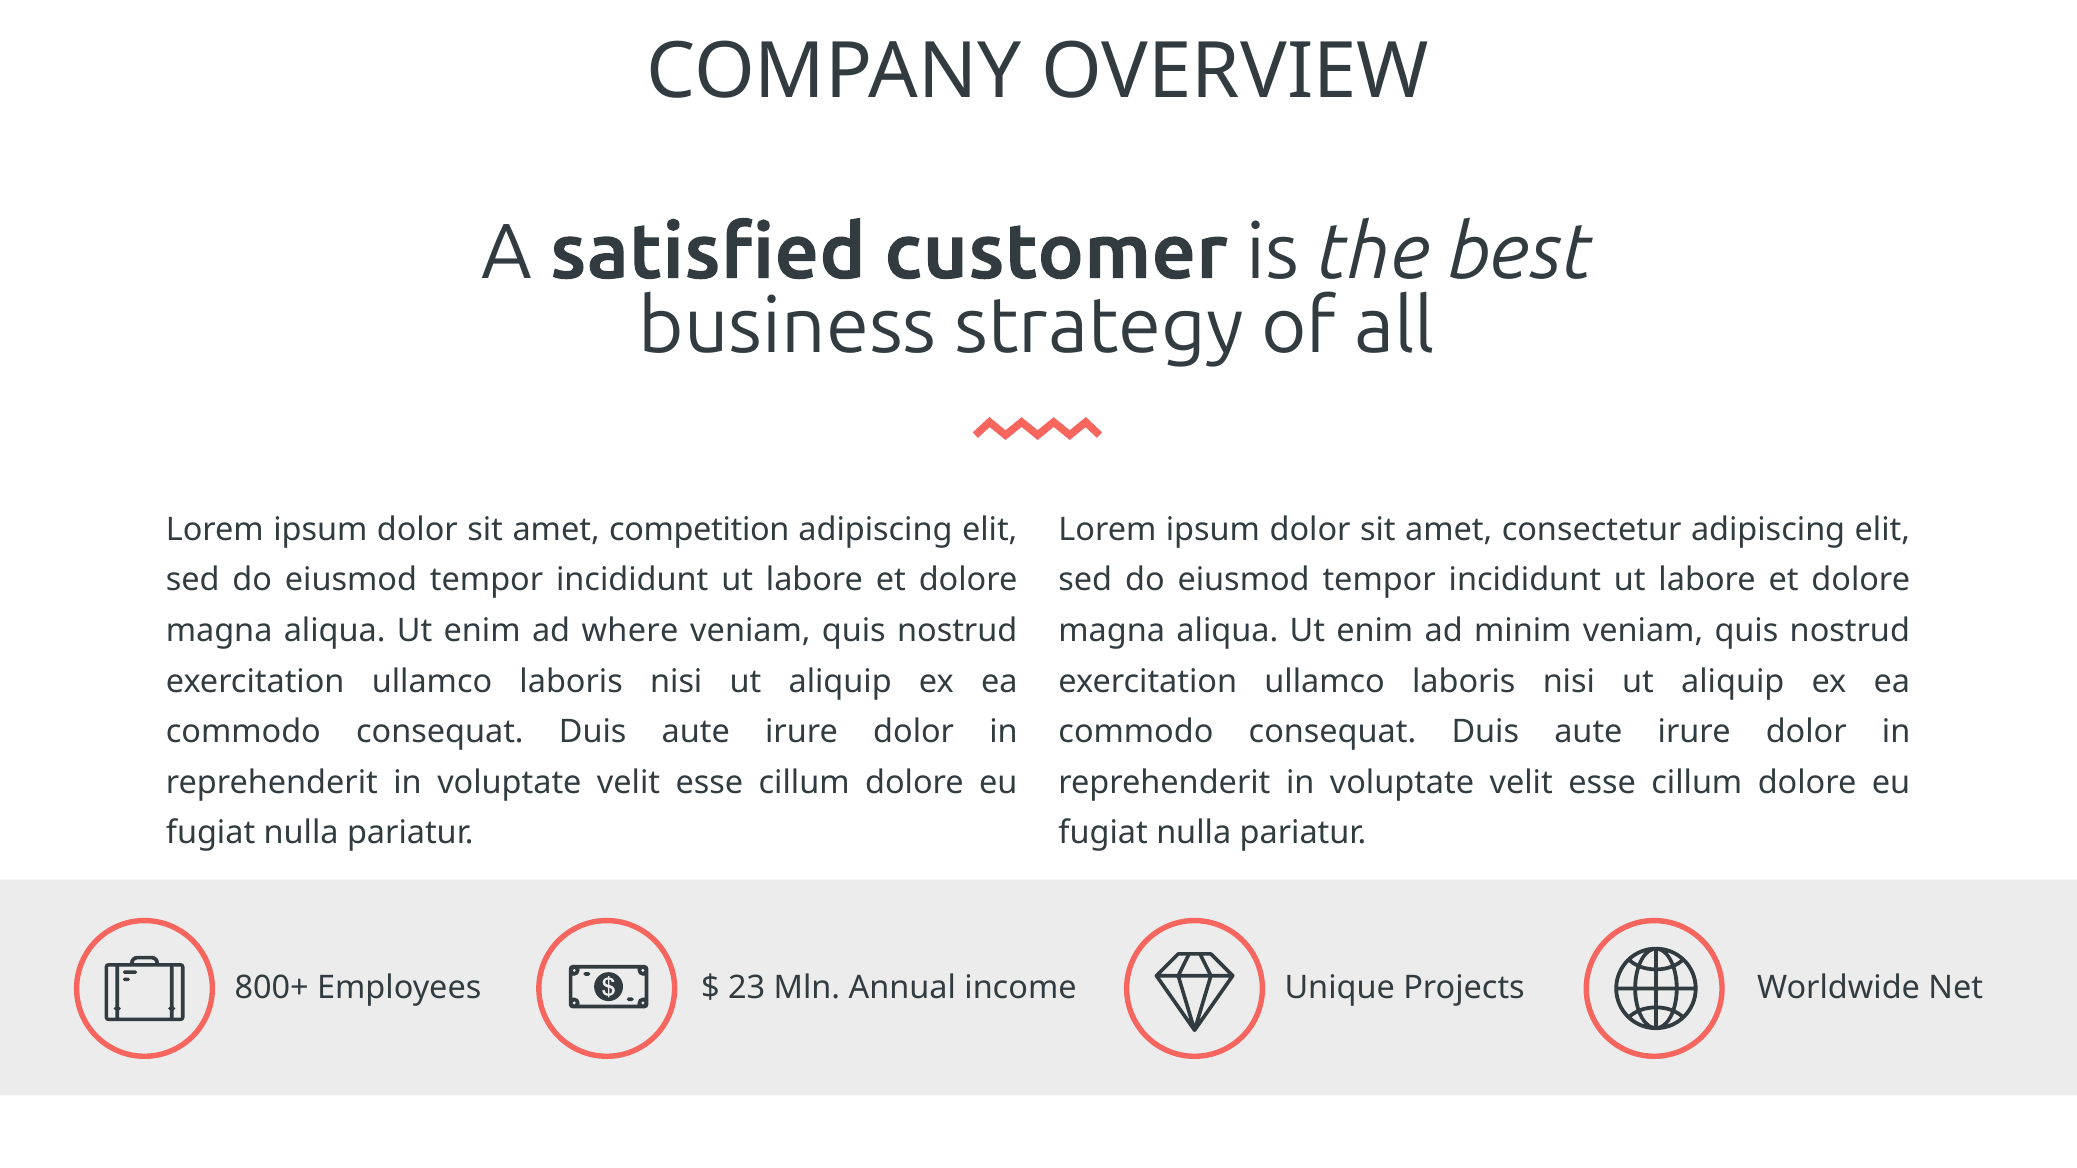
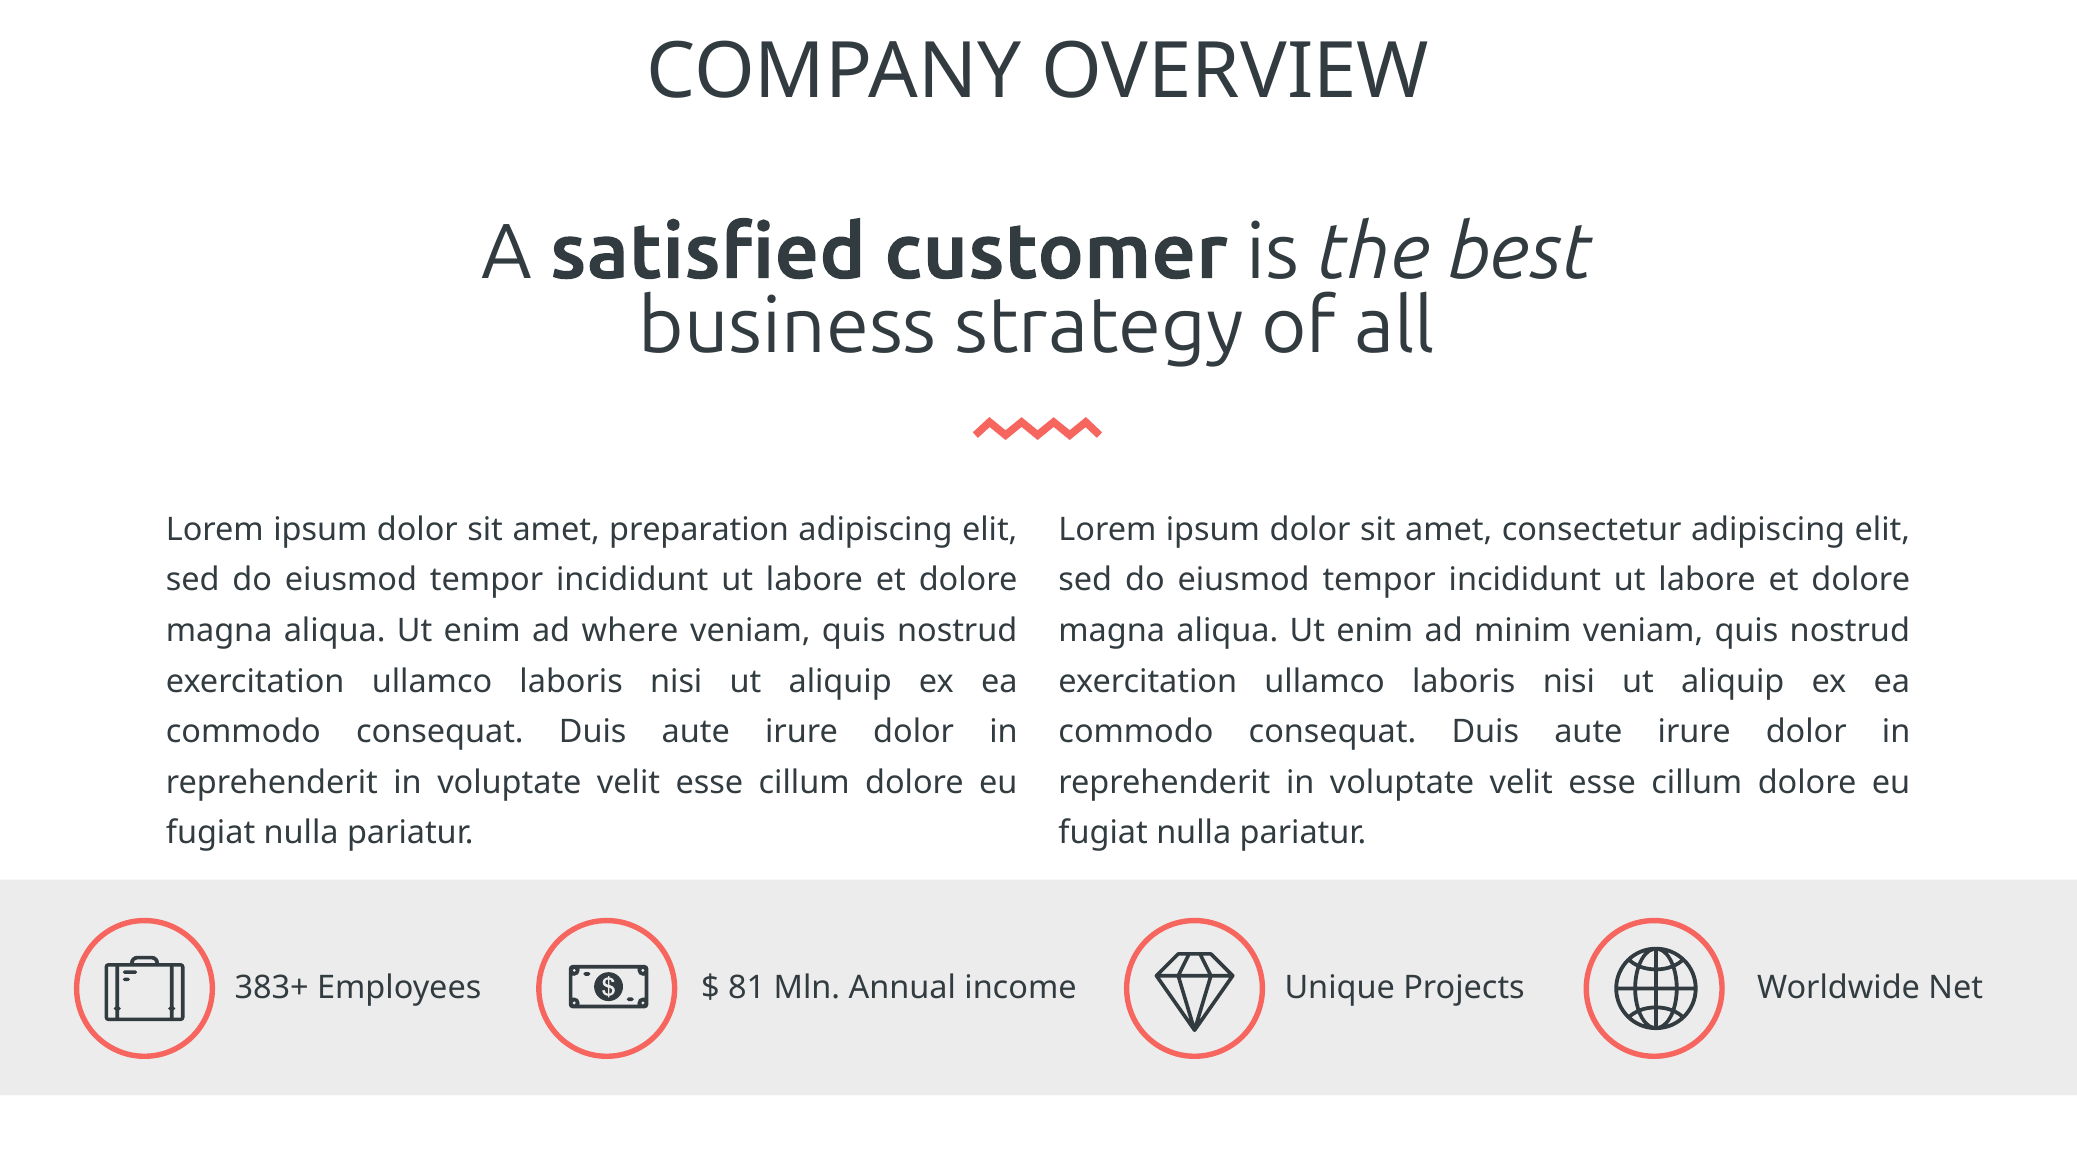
competition: competition -> preparation
800+: 800+ -> 383+
23: 23 -> 81
